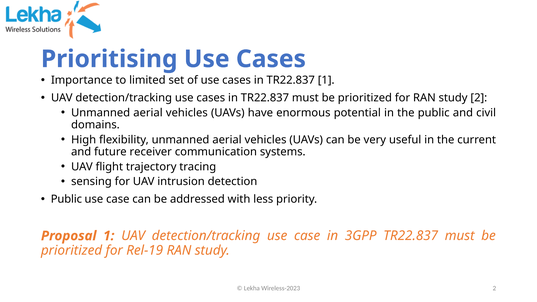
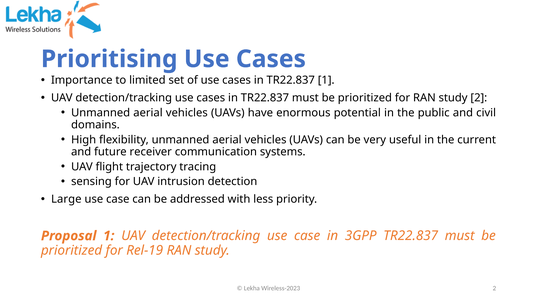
Public at (66, 199): Public -> Large
